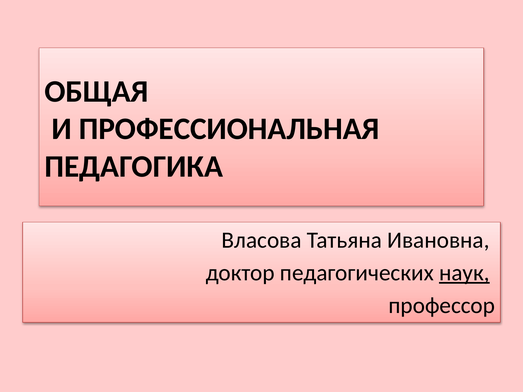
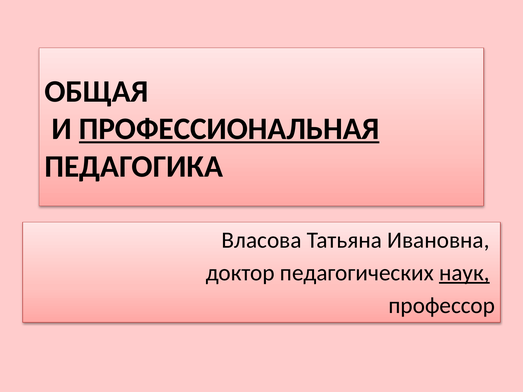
ПРОФЕССИОНАЛЬНАЯ underline: none -> present
